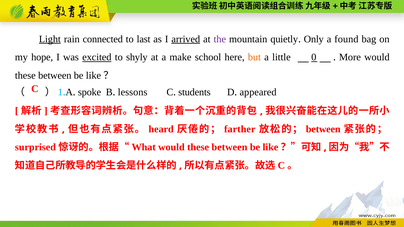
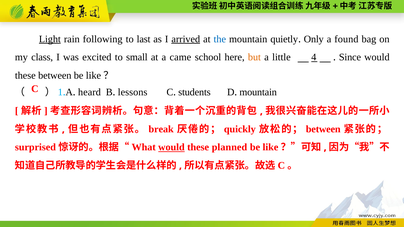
connected: connected -> following
the colour: purple -> blue
hope: hope -> class
excited underline: present -> none
shyly: shyly -> small
make: make -> came
0: 0 -> 4
More: More -> Since
spoke: spoke -> heard
appeared at (258, 92): appeared -> mountain
heard: heard -> break
farther: farther -> quickly
would at (171, 147) underline: none -> present
between at (229, 147): between -> planned
